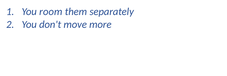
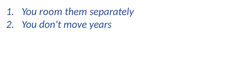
more: more -> years
